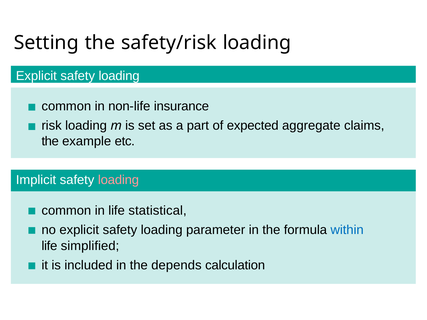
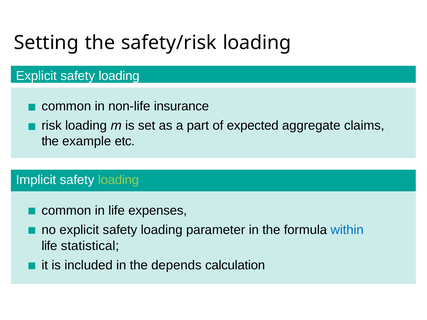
loading at (118, 180) colour: pink -> light green
statistical: statistical -> expenses
simplified: simplified -> statistical
